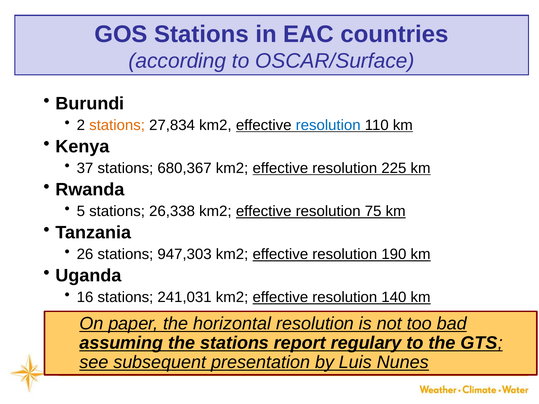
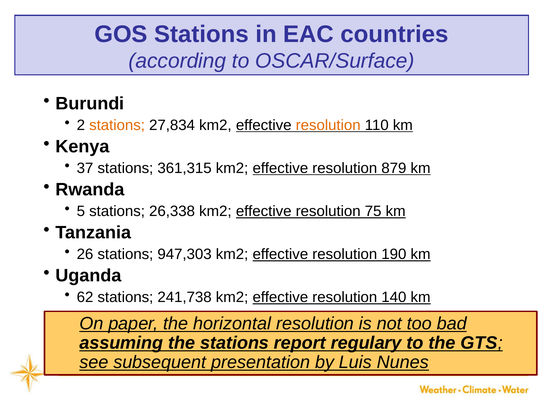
resolution at (328, 125) colour: blue -> orange
680,367: 680,367 -> 361,315
225: 225 -> 879
16: 16 -> 62
241,031: 241,031 -> 241,738
